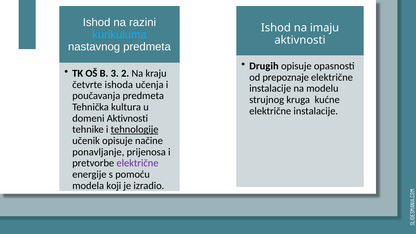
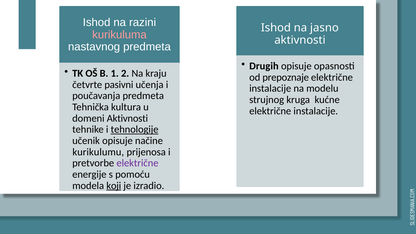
imaju: imaju -> jasno
kurikuluma colour: light blue -> pink
3: 3 -> 1
ishoda: ishoda -> pasivni
ponavljanje: ponavljanje -> kurikulumu
koji underline: none -> present
